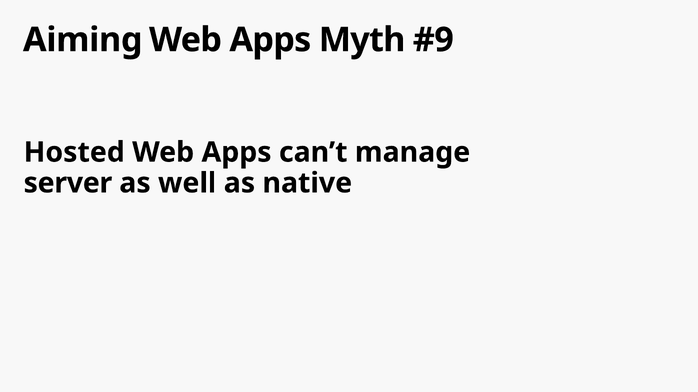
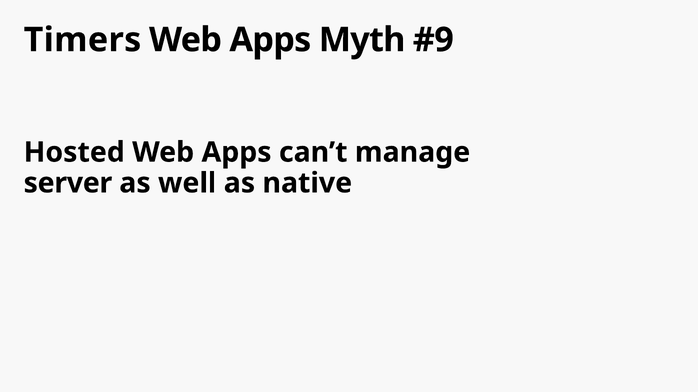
Aiming: Aiming -> Timers
